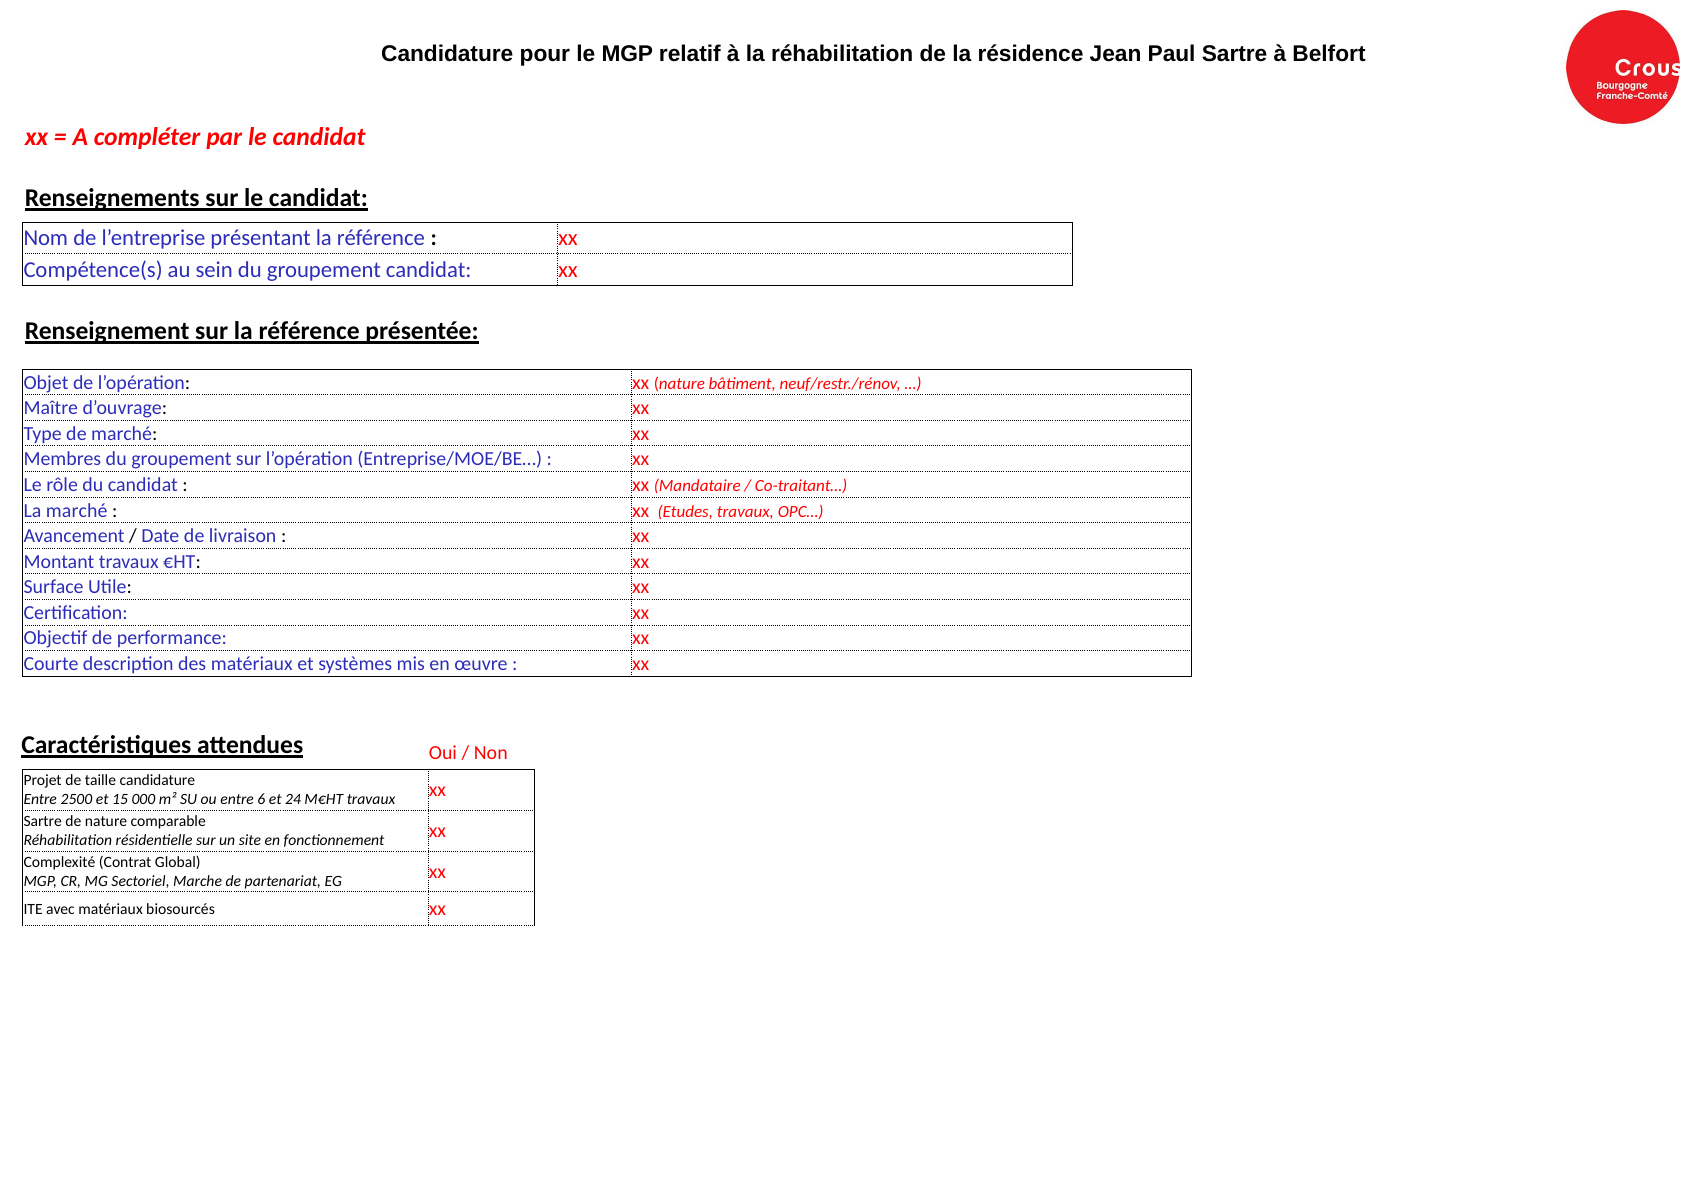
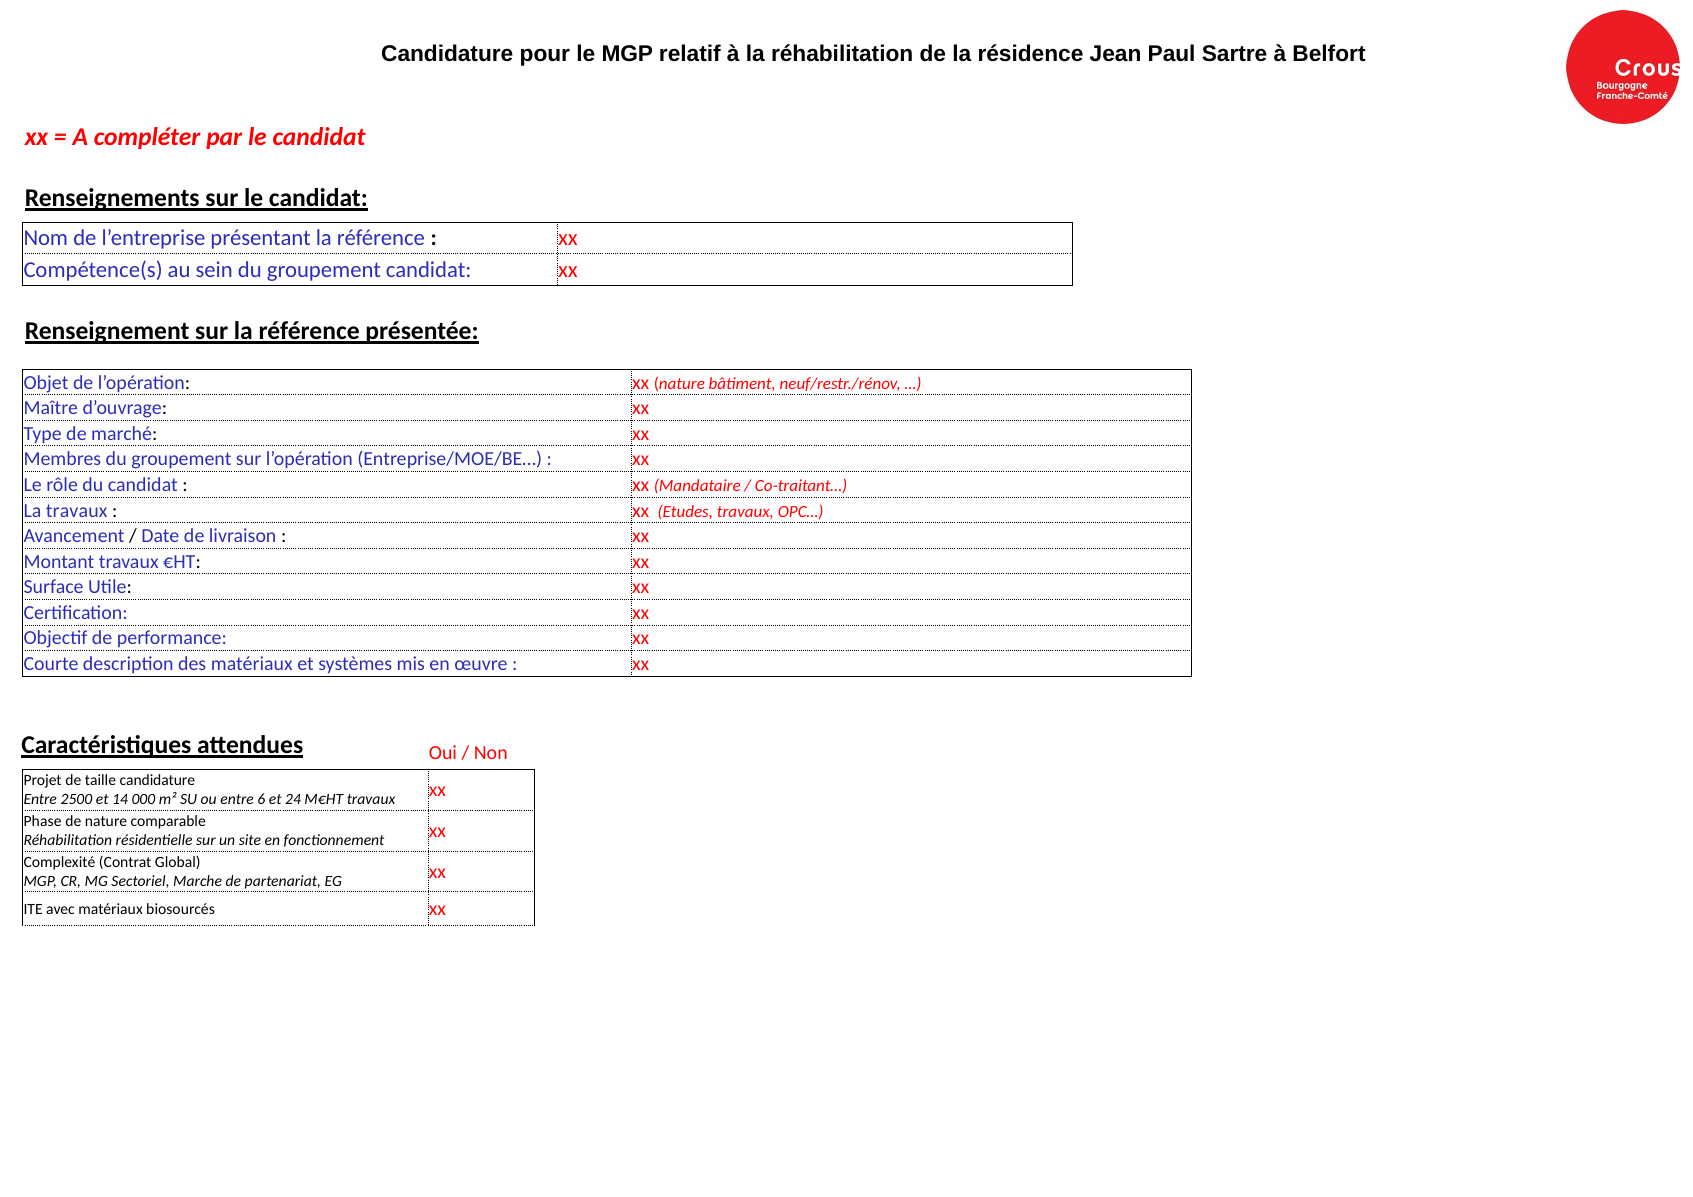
La marché: marché -> travaux
15: 15 -> 14
Sartre at (43, 821): Sartre -> Phase
